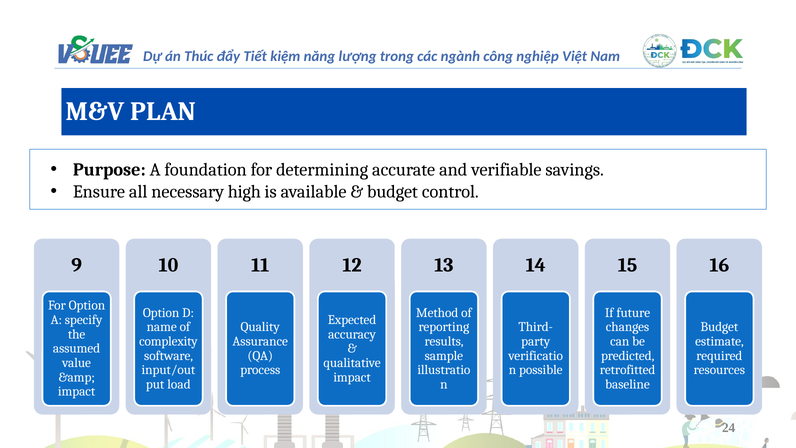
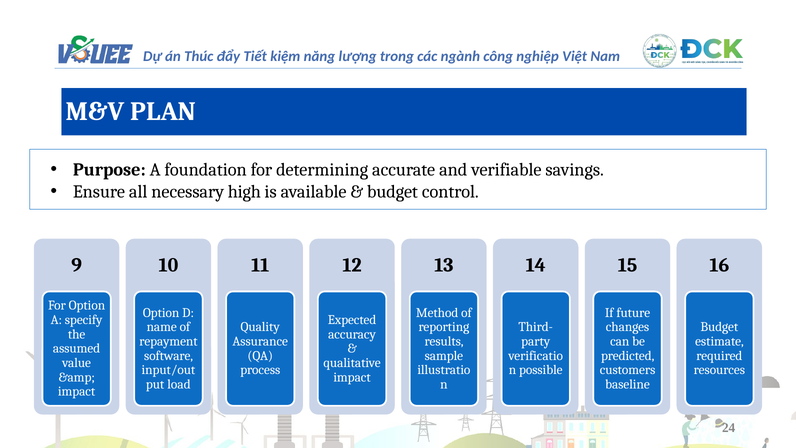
complexity: complexity -> repayment
retrofitted: retrofitted -> customers
